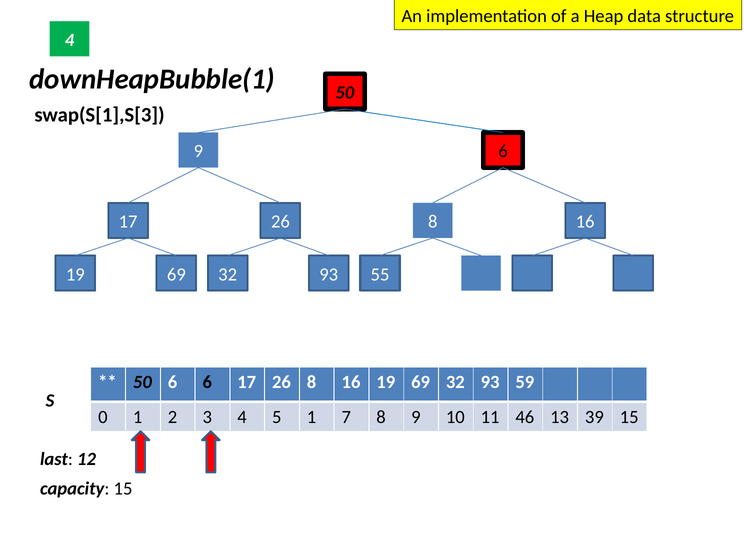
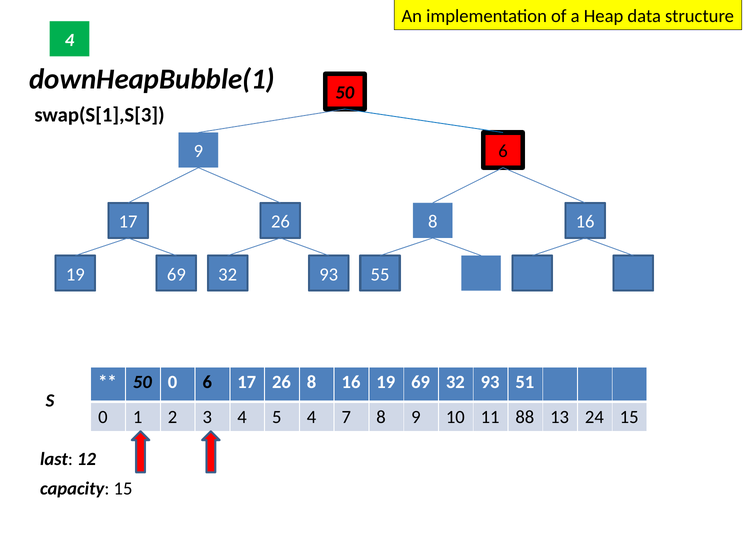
50 6: 6 -> 0
59: 59 -> 51
5 1: 1 -> 4
46: 46 -> 88
39: 39 -> 24
